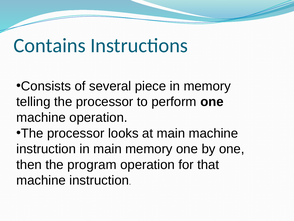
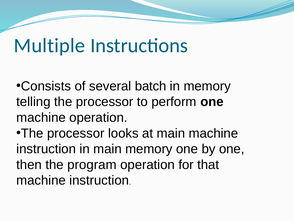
Contains: Contains -> Multiple
piece: piece -> batch
